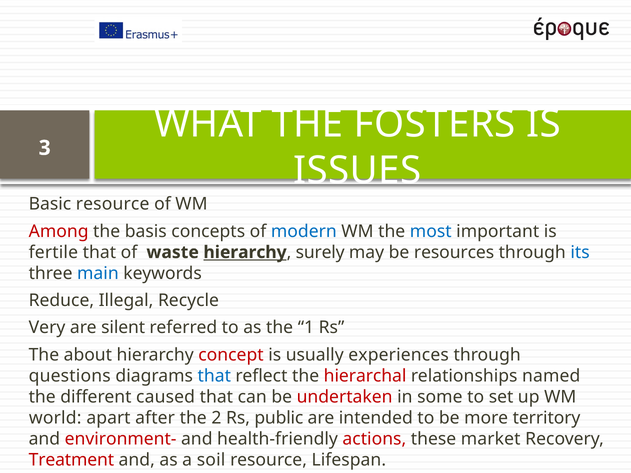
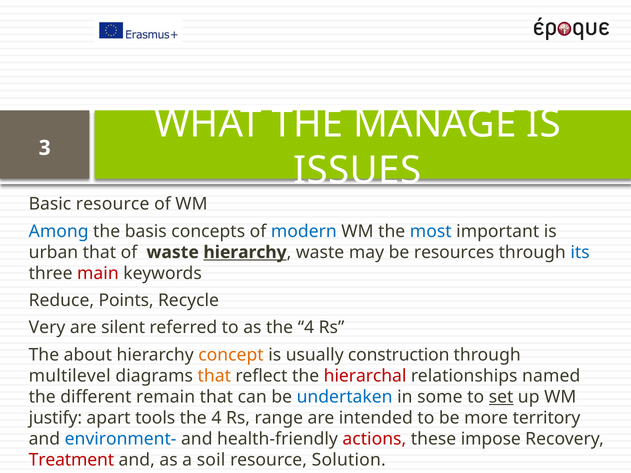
FOSTERS: FOSTERS -> MANAGE
Among colour: red -> blue
fertile: fertile -> urban
surely at (320, 252): surely -> waste
main colour: blue -> red
Illegal: Illegal -> Points
as the 1: 1 -> 4
concept colour: red -> orange
experiences: experiences -> construction
questions: questions -> multilevel
that at (214, 376) colour: blue -> orange
caused: caused -> remain
undertaken colour: red -> blue
set underline: none -> present
world: world -> justify
after: after -> tools
2 at (216, 418): 2 -> 4
public: public -> range
environment- colour: red -> blue
market: market -> impose
Lifespan: Lifespan -> Solution
